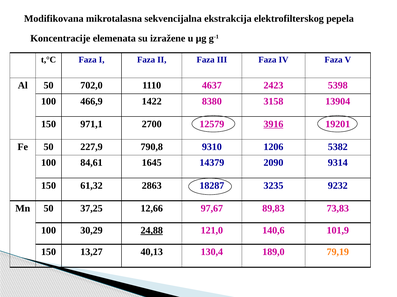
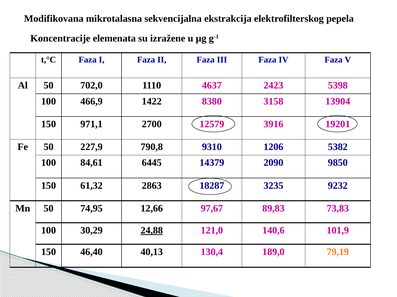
3916 underline: present -> none
1645: 1645 -> 6445
9314: 9314 -> 9850
37,25: 37,25 -> 74,95
13,27: 13,27 -> 46,40
